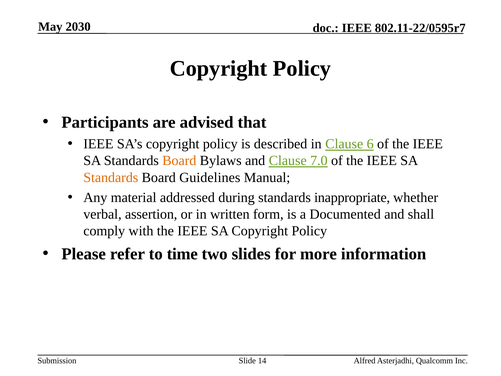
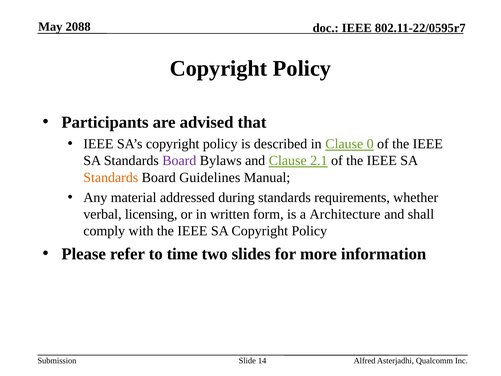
2030: 2030 -> 2088
6: 6 -> 0
Board at (179, 161) colour: orange -> purple
7.0: 7.0 -> 2.1
inappropriate: inappropriate -> requirements
assertion: assertion -> licensing
Documented: Documented -> Architecture
